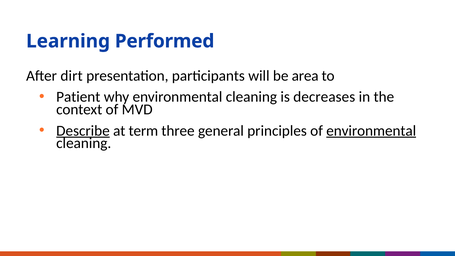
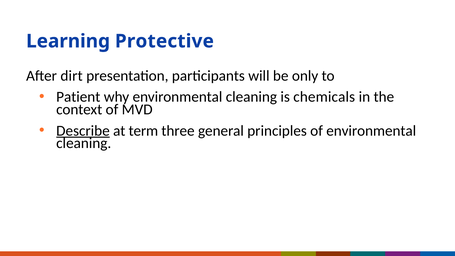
Performed: Performed -> Protective
area: area -> only
decreases: decreases -> chemicals
environmental at (371, 131) underline: present -> none
